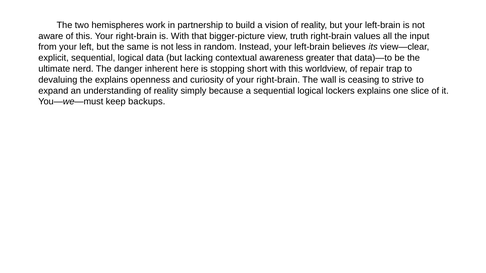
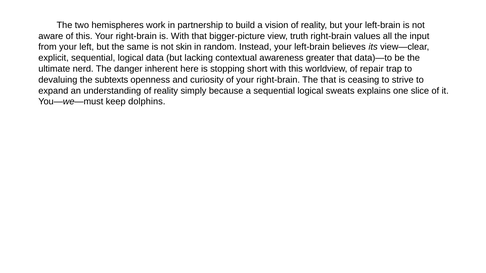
less: less -> skin
the explains: explains -> subtexts
The wall: wall -> that
lockers: lockers -> sweats
backups: backups -> dolphins
